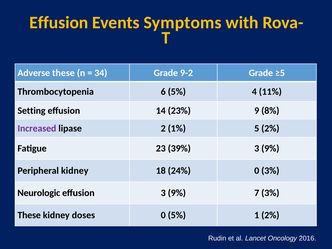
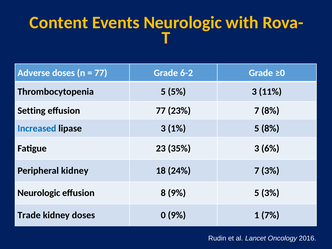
Effusion at (59, 23): Effusion -> Content
Events Symptoms: Symptoms -> Neurologic
Adverse these: these -> doses
34 at (101, 73): 34 -> 77
9-2: 9-2 -> 6-2
≥5: ≥5 -> ≥0
Thrombocytopenia 6: 6 -> 5
5% 4: 4 -> 3
effusion 14: 14 -> 77
23% 9: 9 -> 7
Increased colour: purple -> blue
lipase 2: 2 -> 3
5 2%: 2% -> 8%
39%: 39% -> 35%
9% at (270, 149): 9% -> 6%
24% 0: 0 -> 7
effusion 3: 3 -> 8
9% 7: 7 -> 5
These at (29, 215): These -> Trade
0 5%: 5% -> 9%
1 2%: 2% -> 7%
